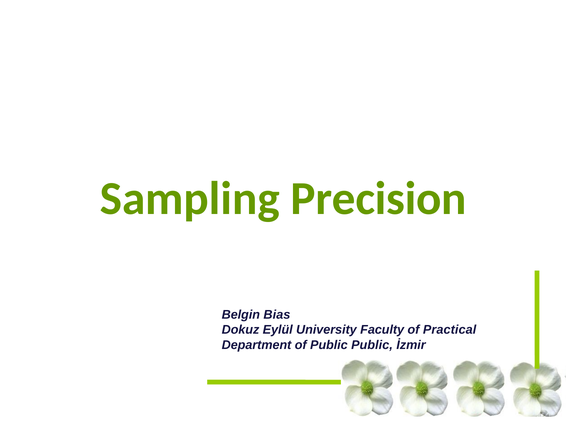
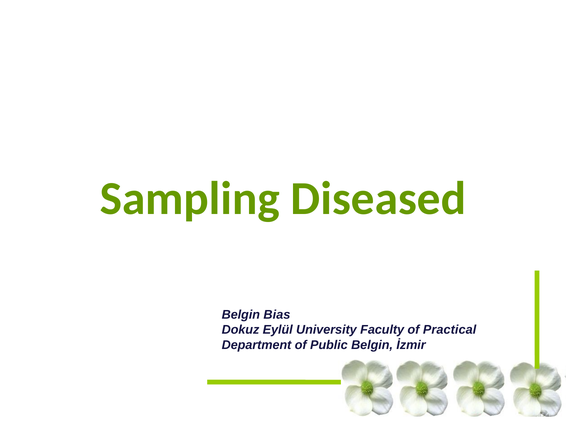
Precision: Precision -> Diseased
Public Public: Public -> Belgin
